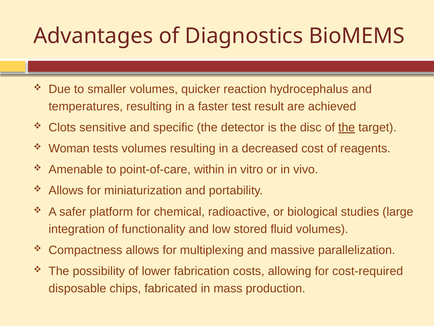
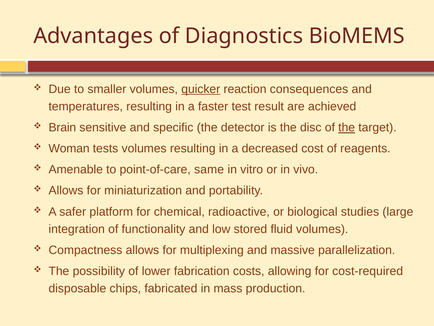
quicker underline: none -> present
hydrocephalus: hydrocephalus -> consequences
Clots: Clots -> Brain
within: within -> same
